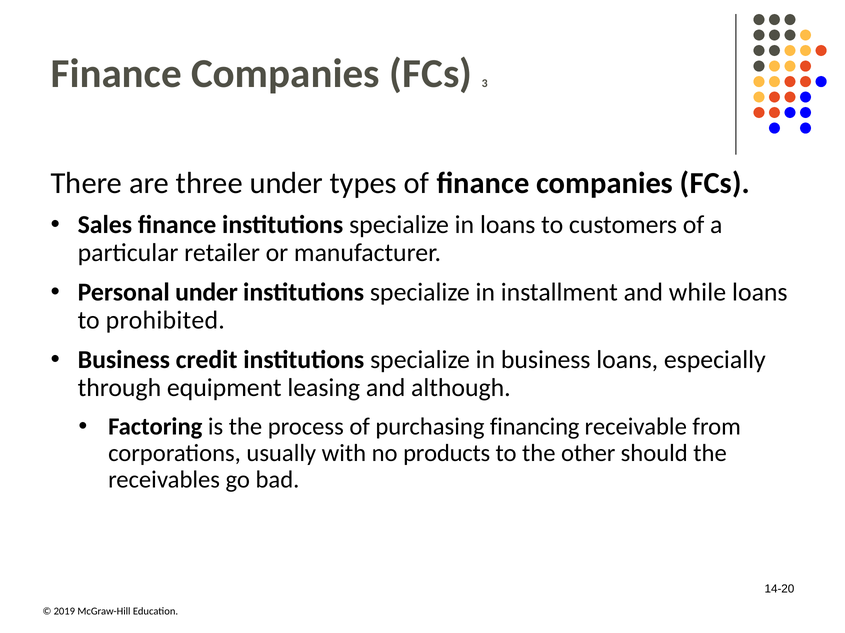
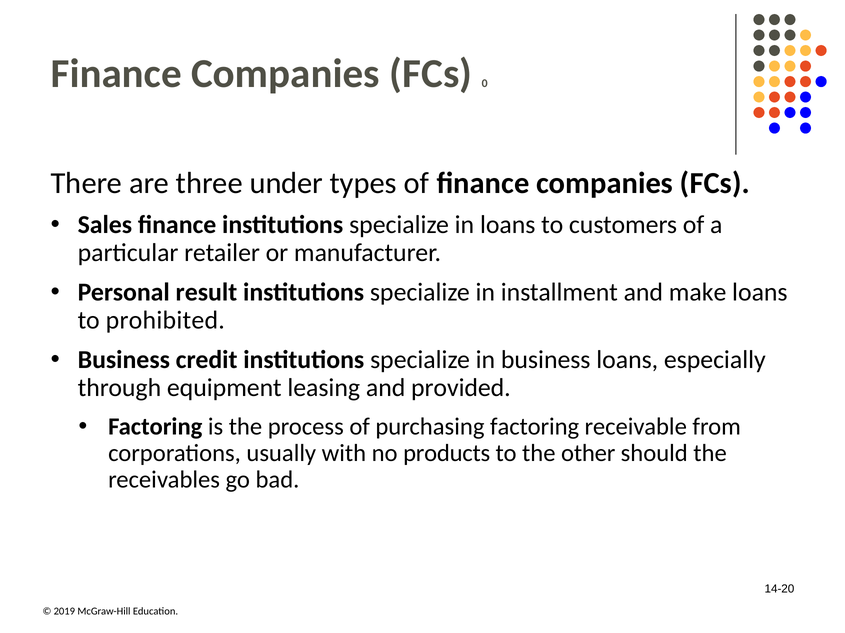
3: 3 -> 0
Personal under: under -> result
while: while -> make
although: although -> provided
purchasing financing: financing -> factoring
